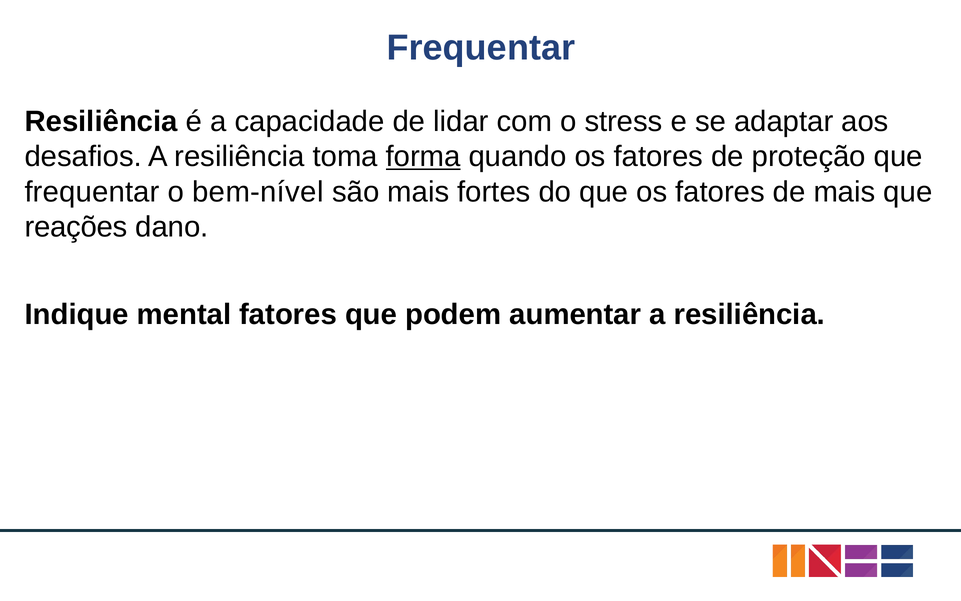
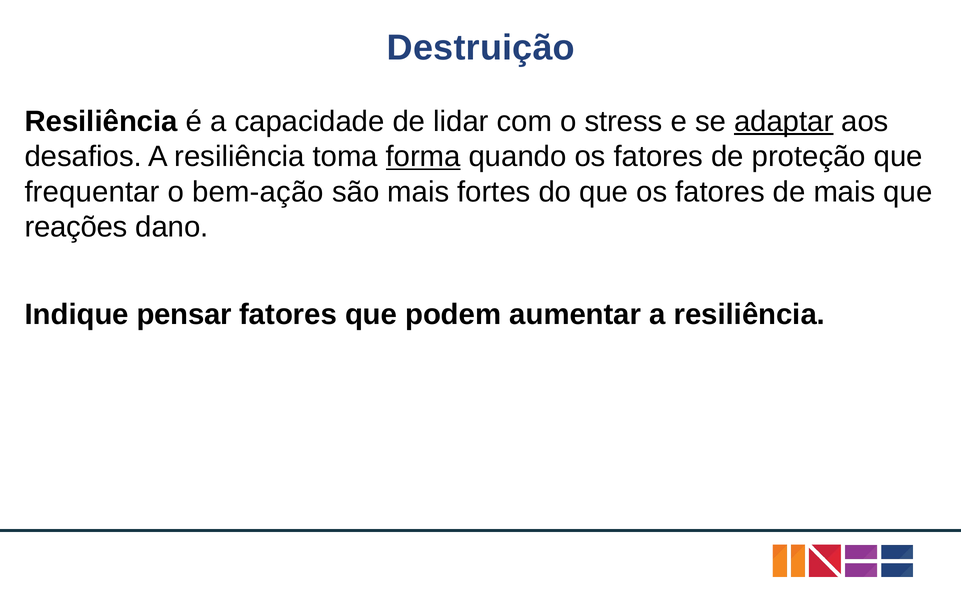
Frequentar at (481, 48): Frequentar -> Destruição
adaptar underline: none -> present
bem-nível: bem-nível -> bem-ação
mental: mental -> pensar
